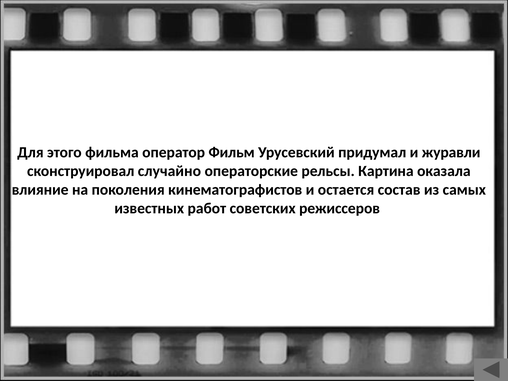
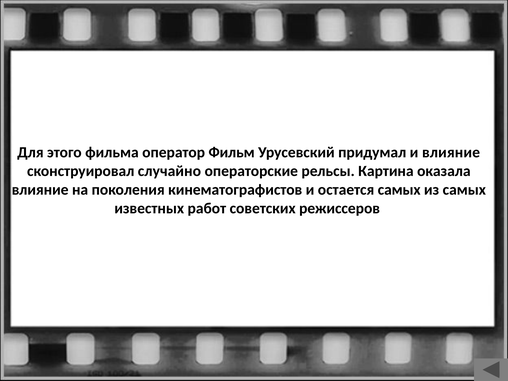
и журавли: журавли -> влияние
остается состав: состав -> самых
